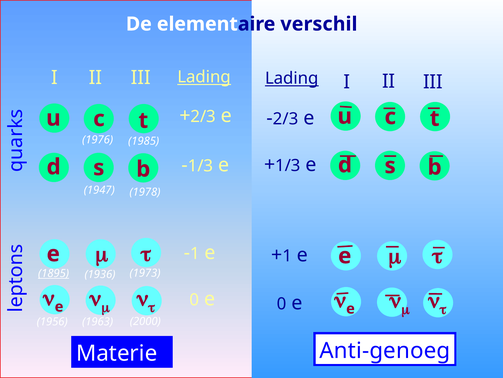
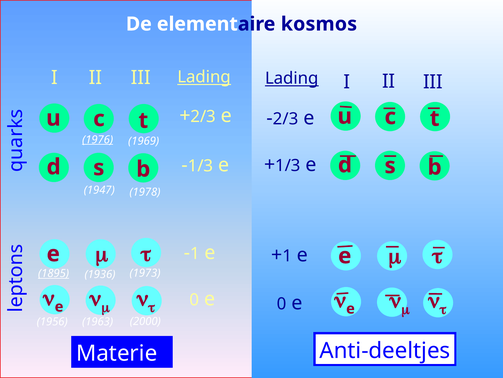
verschil: verschil -> kosmos
1976 underline: none -> present
1985: 1985 -> 1969
Anti-genoeg: Anti-genoeg -> Anti-deeltjes
